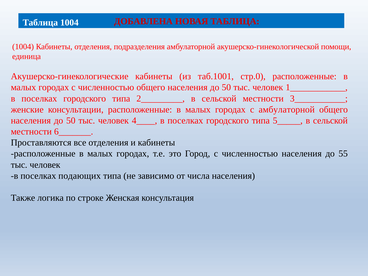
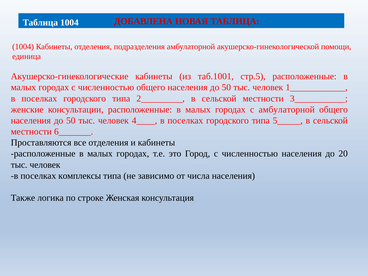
стр.0: стр.0 -> стр.5
55: 55 -> 20
подающих: подающих -> комплексы
